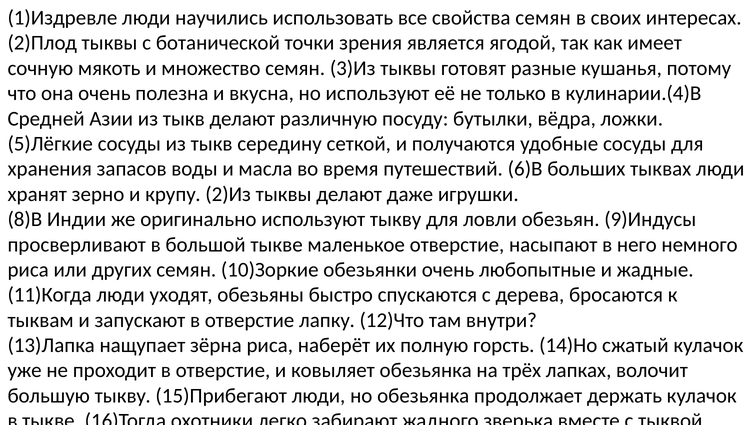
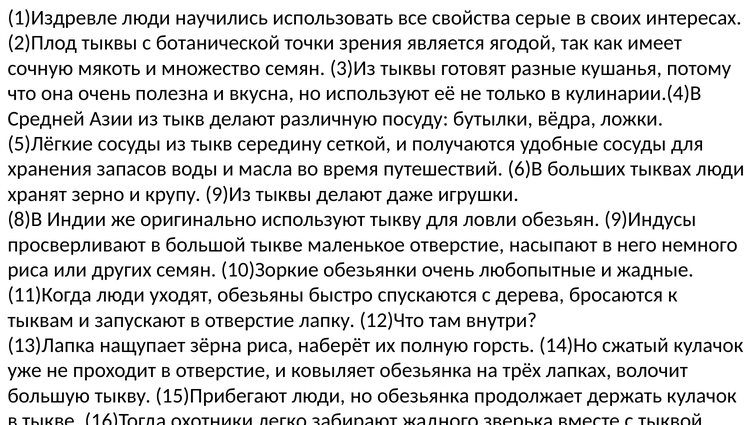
свойства семян: семян -> серые
2)Из: 2)Из -> 9)Из
